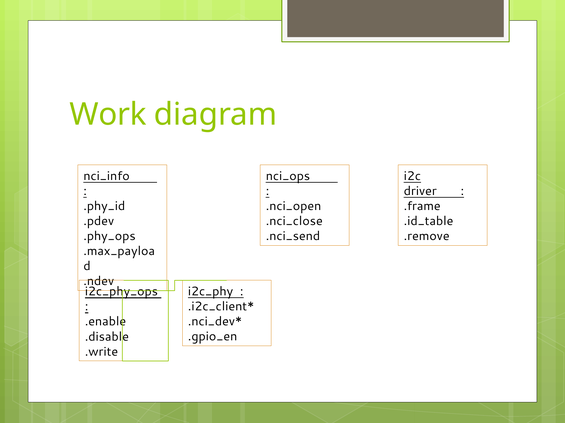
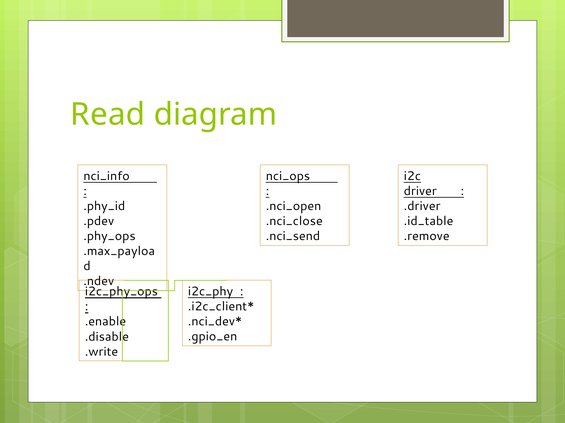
Work: Work -> Read
.frame: .frame -> .driver
